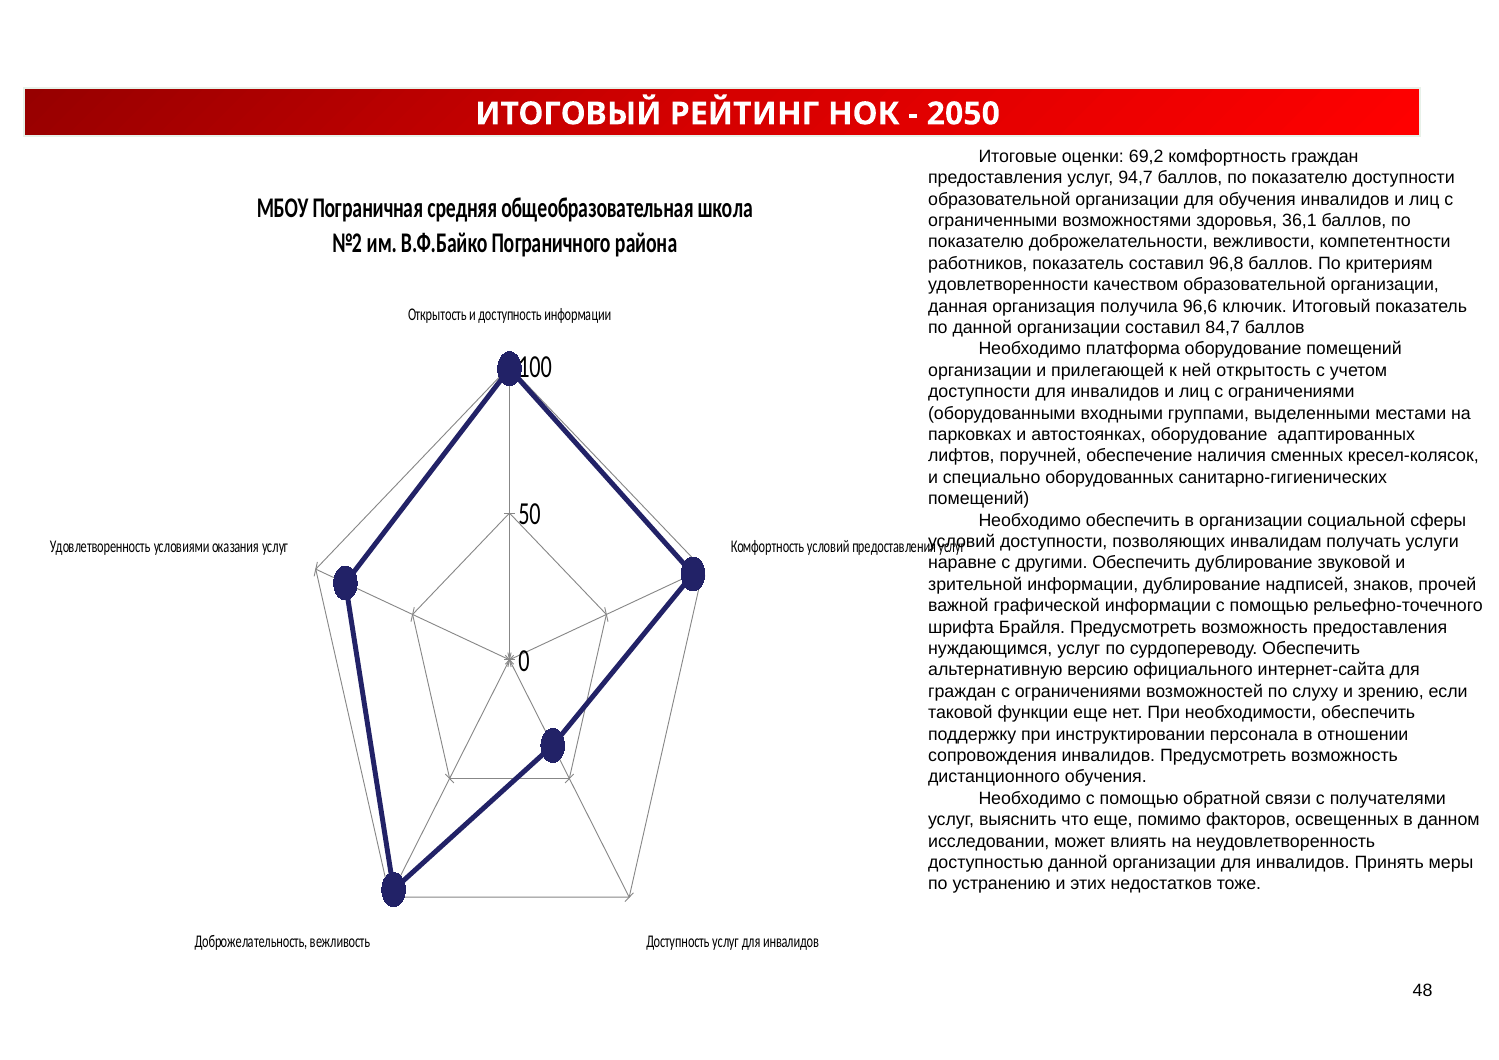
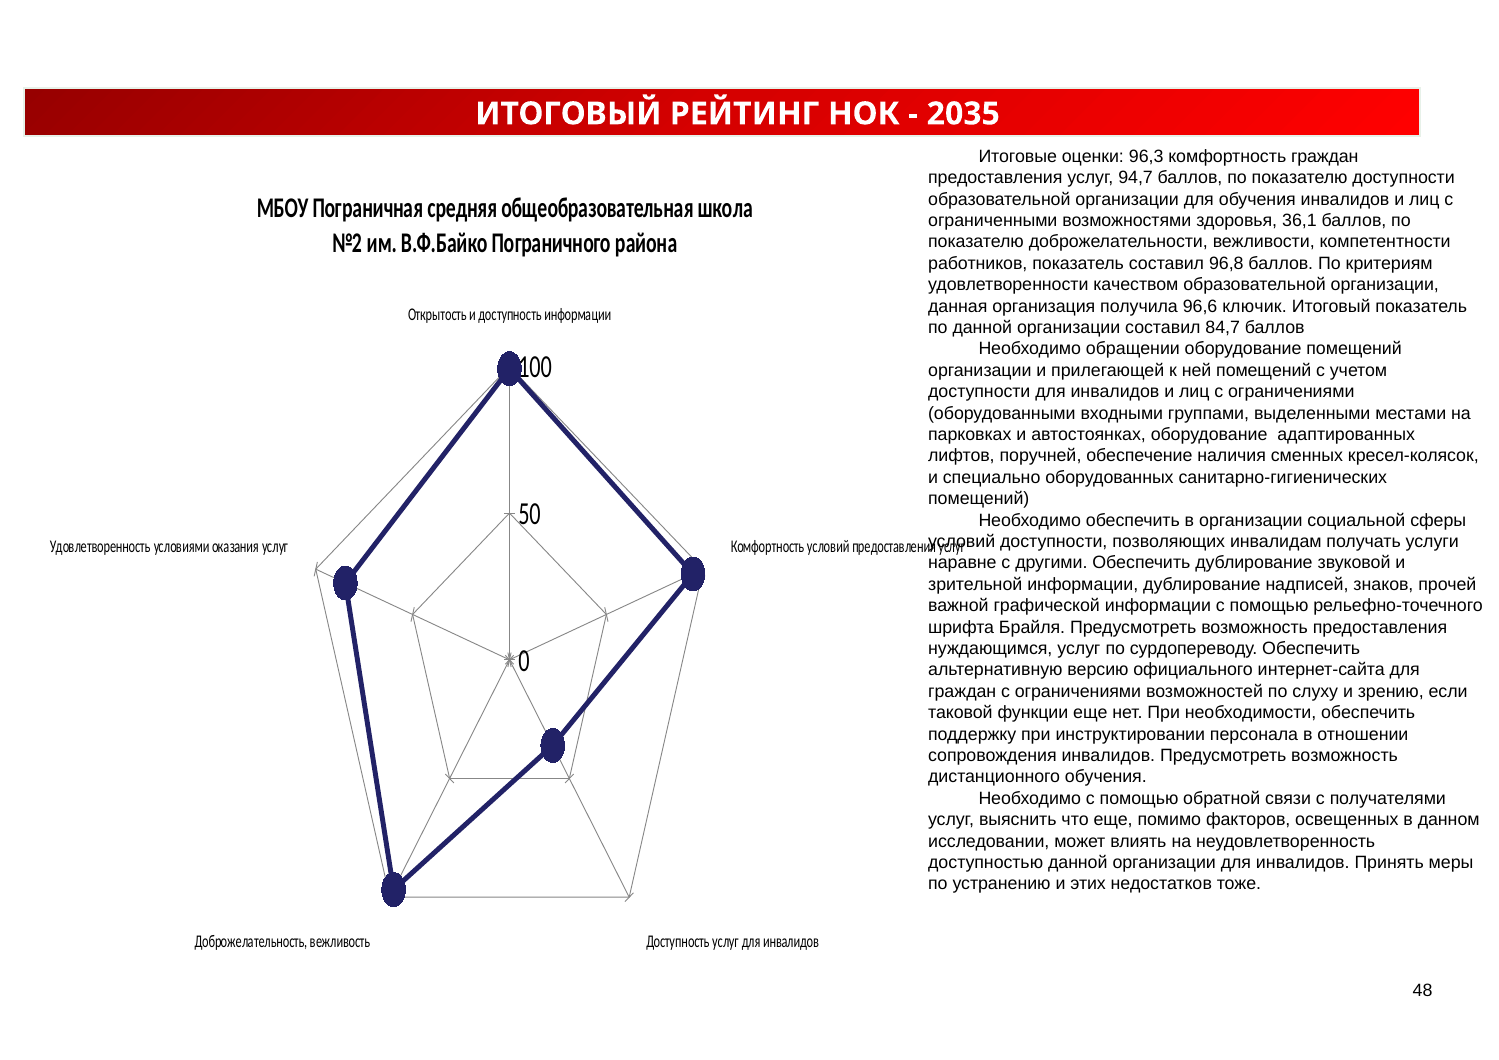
2050: 2050 -> 2035
69,2: 69,2 -> 96,3
платформа: платформа -> обращении
ней открытость: открытость -> помещений
